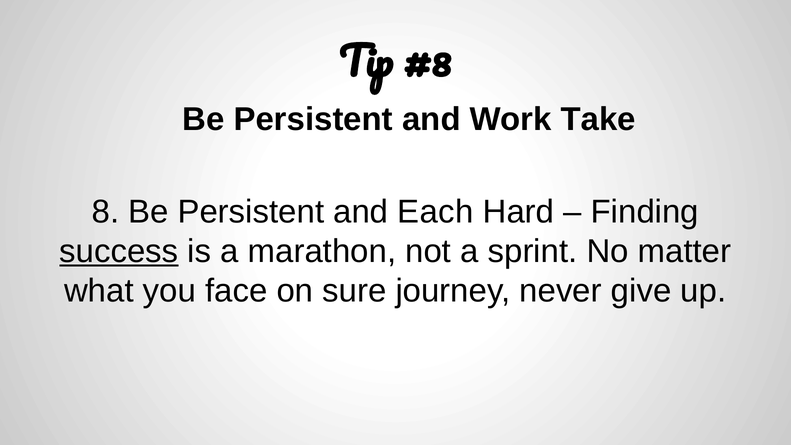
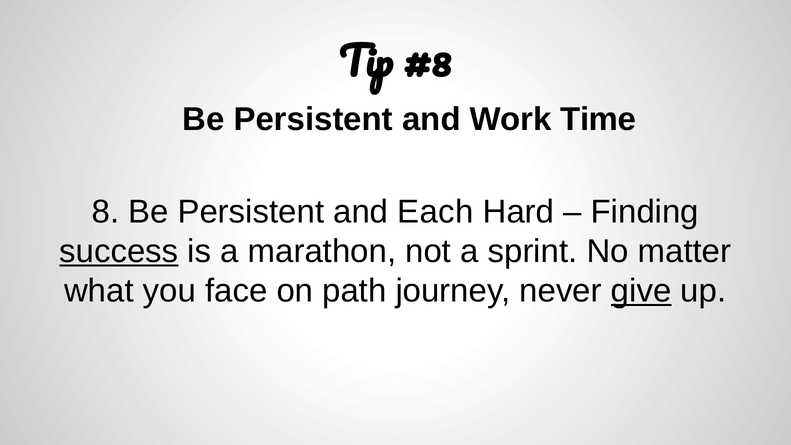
Take: Take -> Time
sure: sure -> path
give underline: none -> present
